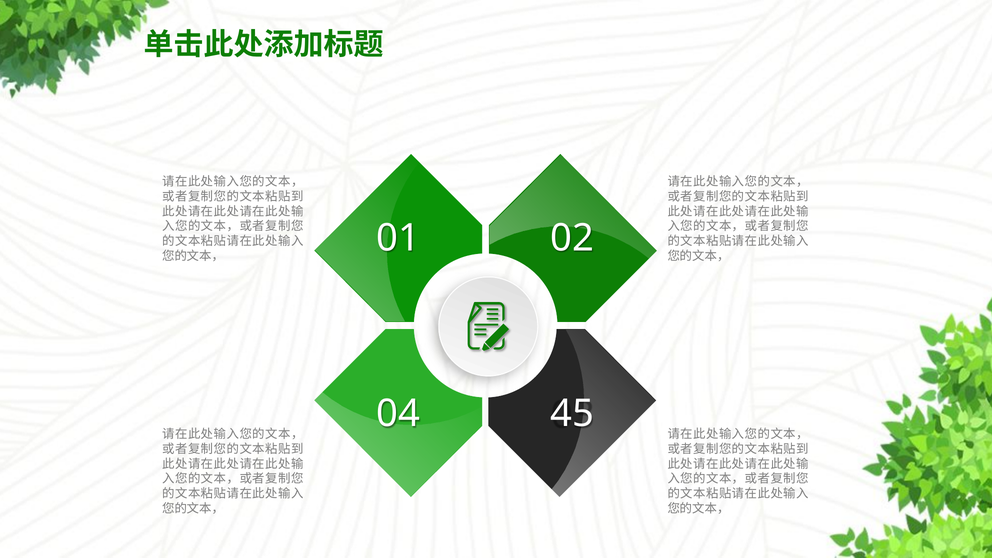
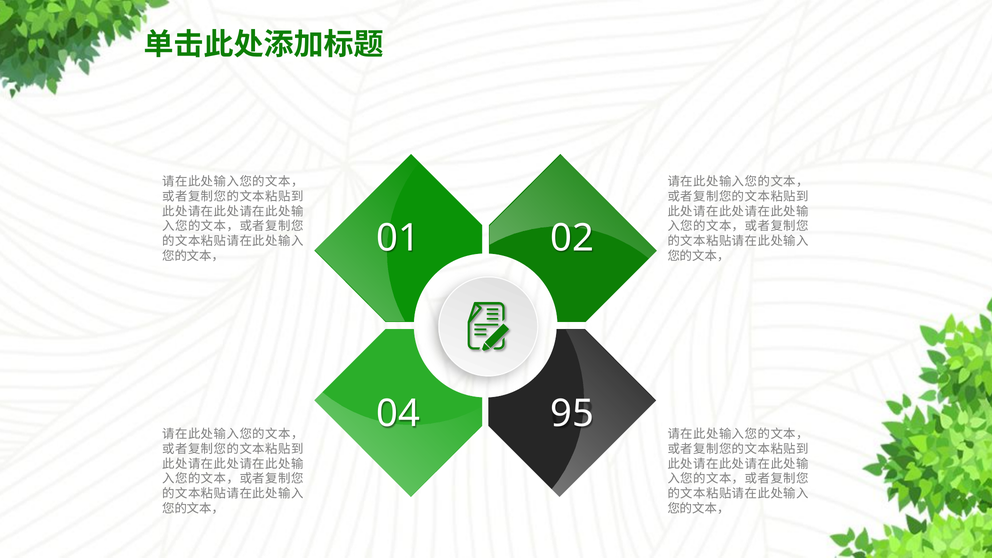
45: 45 -> 95
